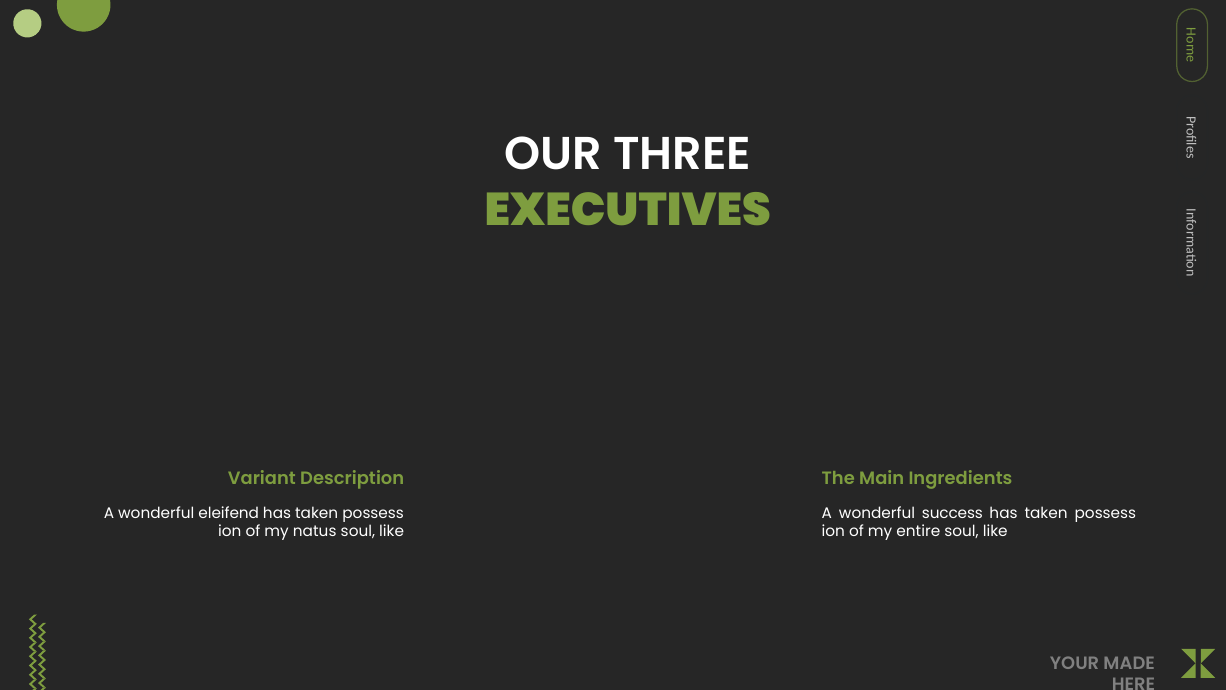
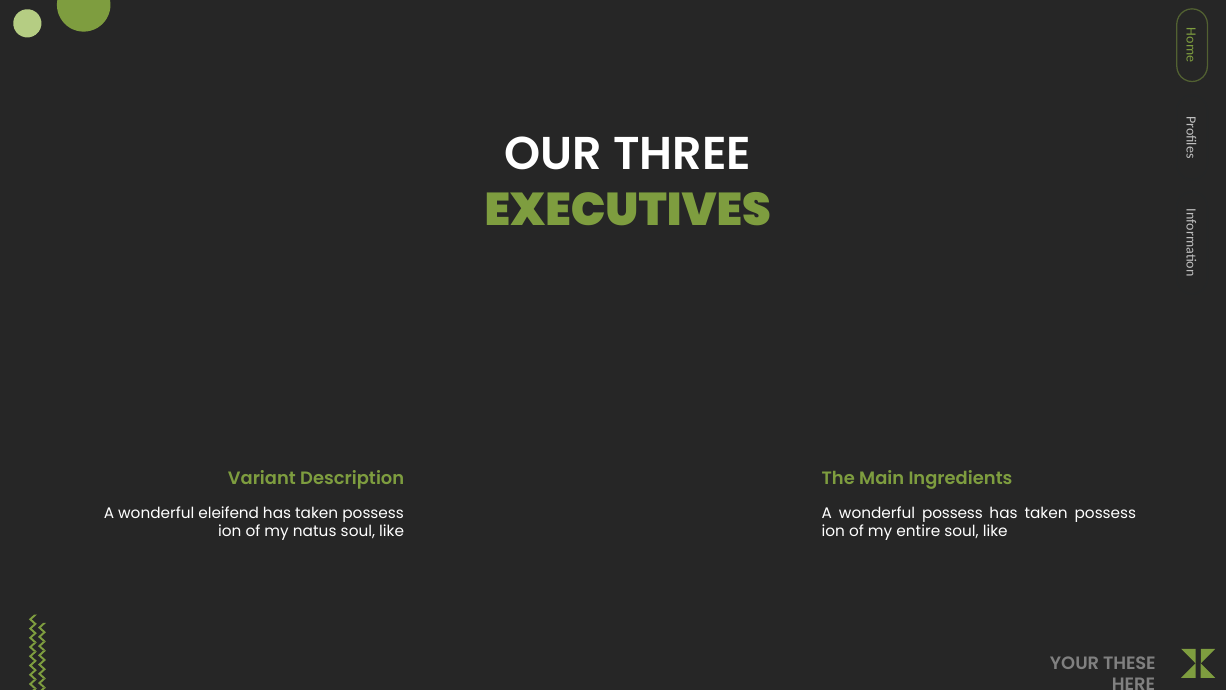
wonderful success: success -> possess
MADE: MADE -> THESE
